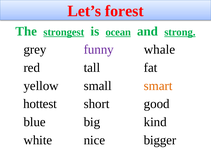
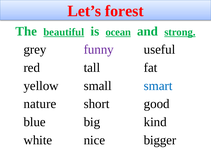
strongest: strongest -> beautiful
whale: whale -> useful
smart colour: orange -> blue
hottest: hottest -> nature
